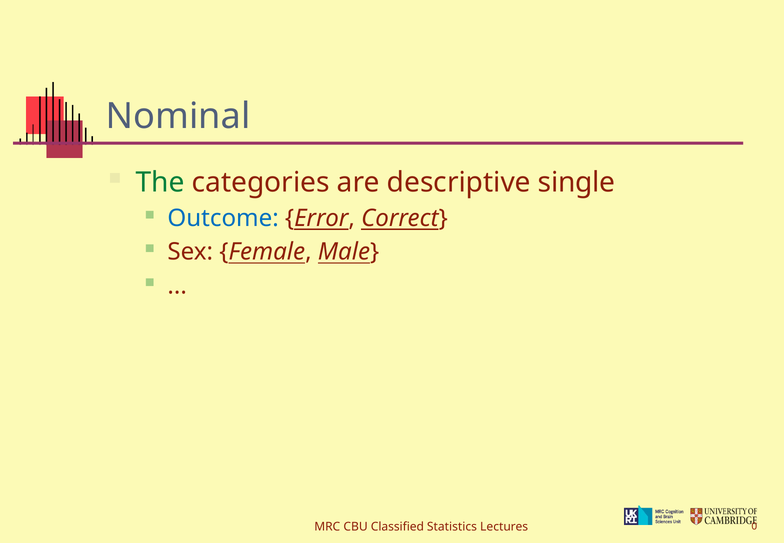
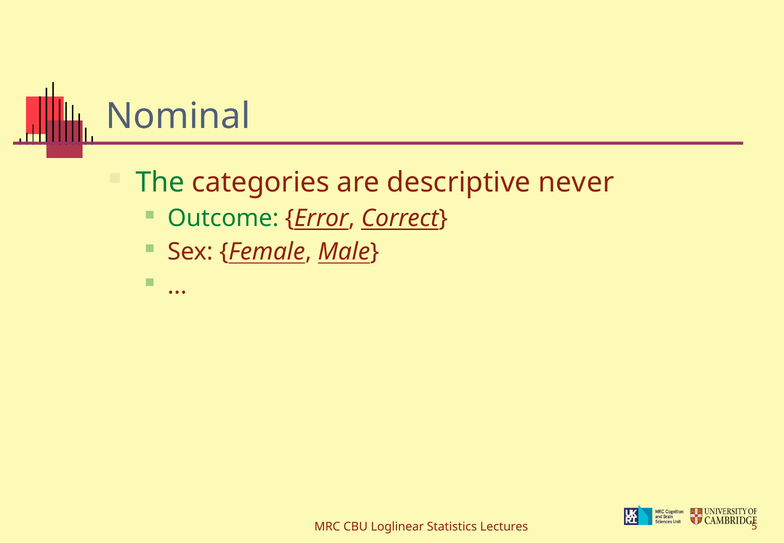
single: single -> never
Outcome colour: blue -> green
Classified: Classified -> Loglinear
0: 0 -> 5
